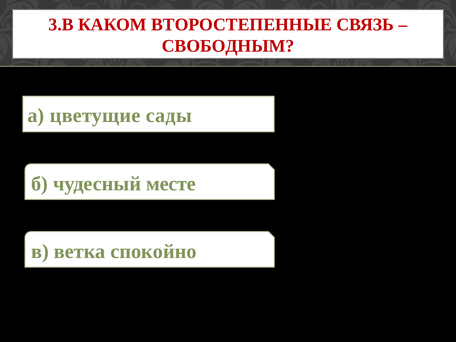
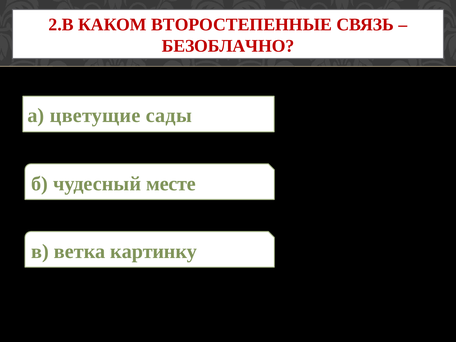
3.В: 3.В -> 2.В
СВОБОДНЫМ: СВОБОДНЫМ -> БЕЗОБЛАЧНО
спокойно: спокойно -> картинку
